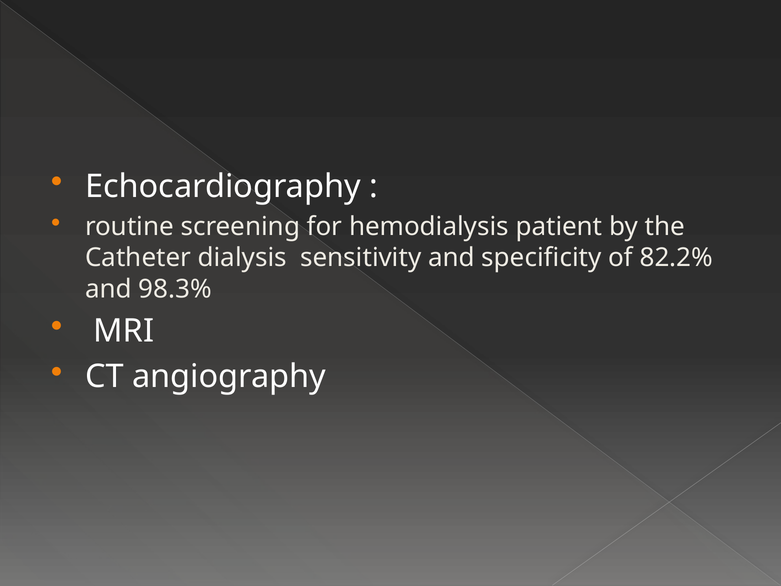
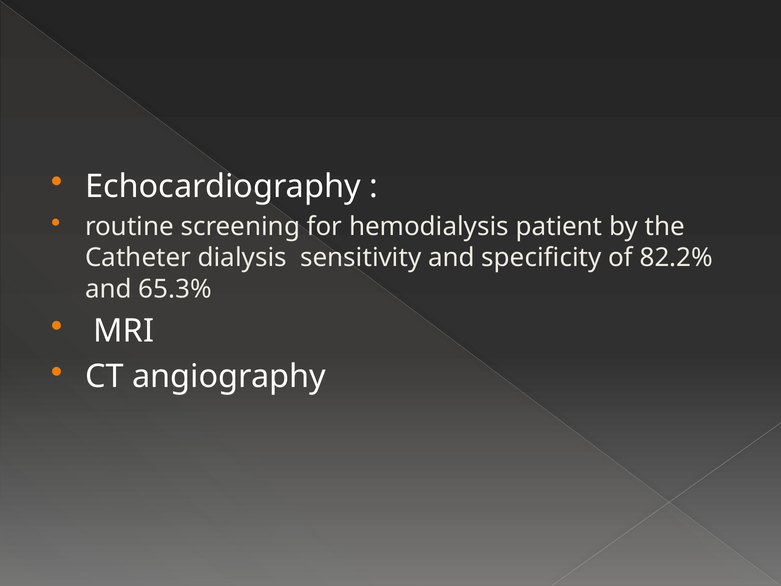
98.3%: 98.3% -> 65.3%
